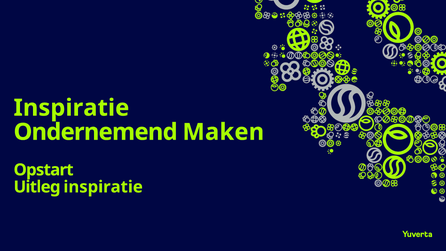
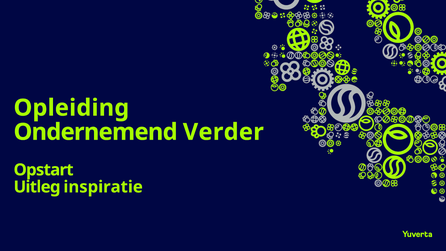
Inspiratie at (71, 108): Inspiratie -> Opleiding
Maken: Maken -> Verder
